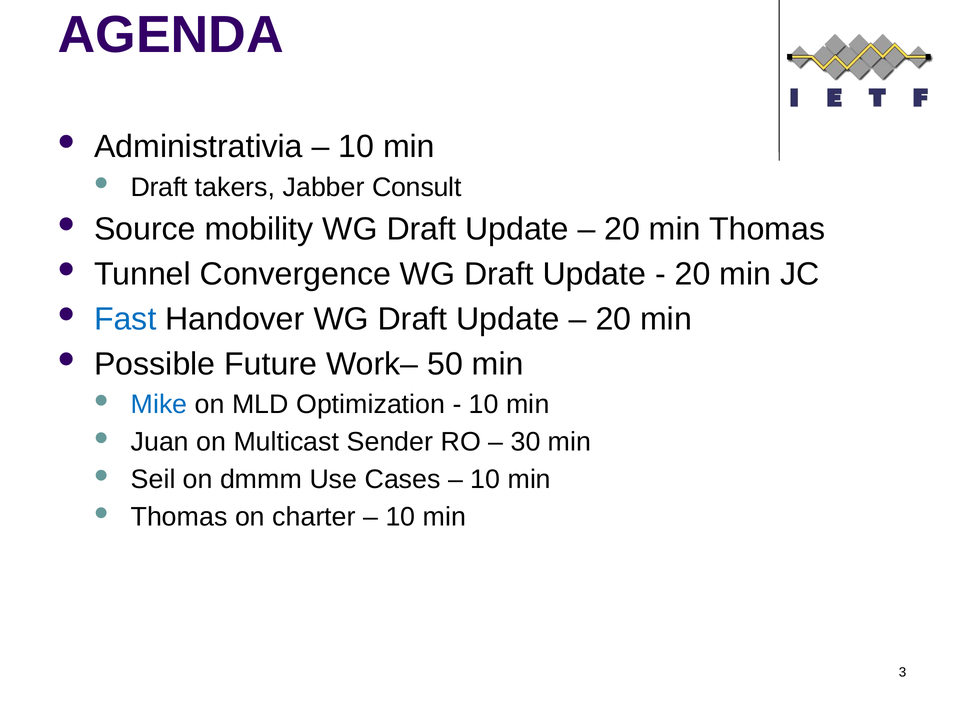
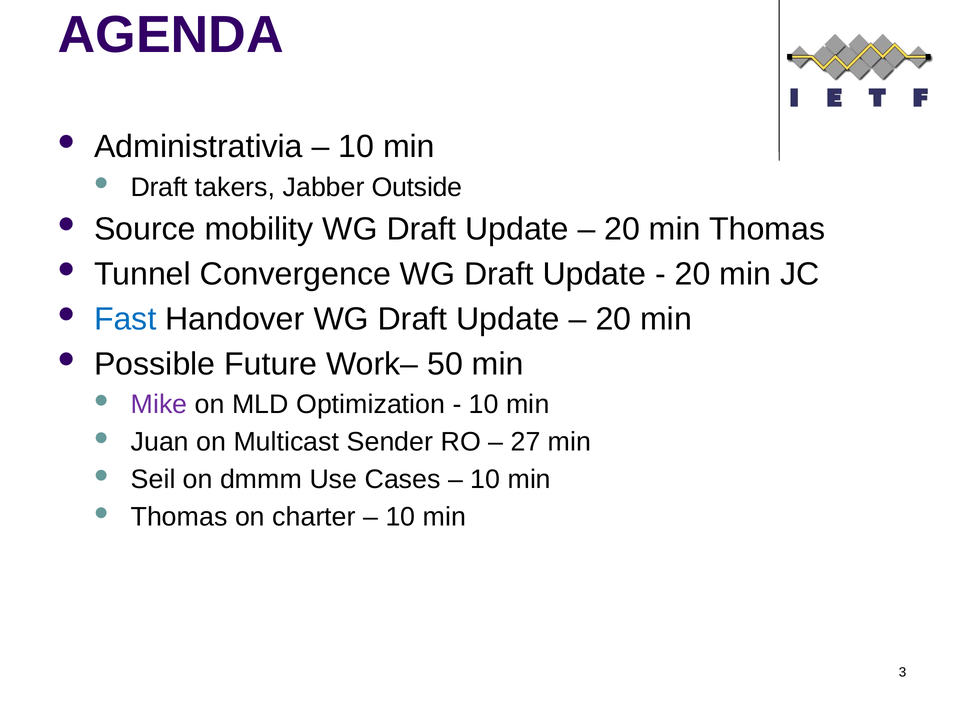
Consult: Consult -> Outside
Mike colour: blue -> purple
30: 30 -> 27
